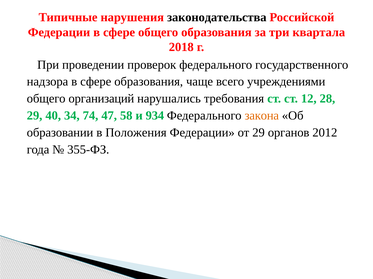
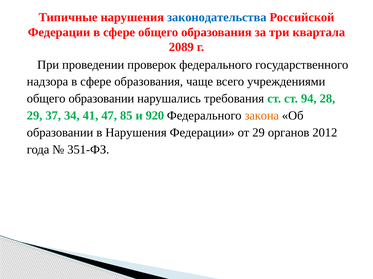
законодательства colour: black -> blue
2018: 2018 -> 2089
общего организаций: организаций -> образовании
12: 12 -> 94
40: 40 -> 37
74: 74 -> 41
58: 58 -> 85
934: 934 -> 920
в Положения: Положения -> Нарушения
355-ФЗ: 355-ФЗ -> 351-ФЗ
